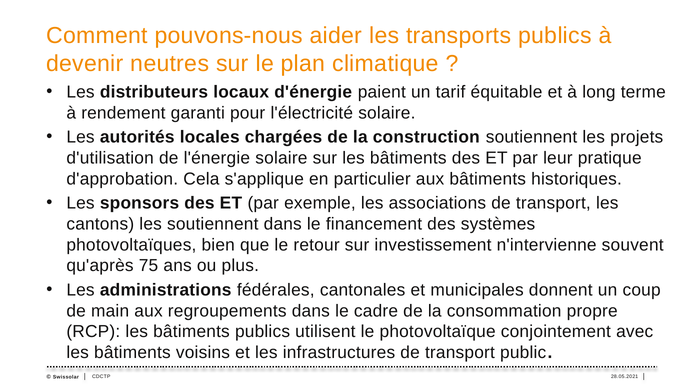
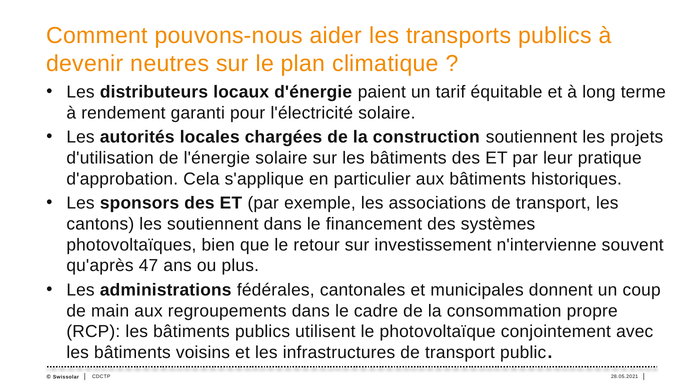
75: 75 -> 47
